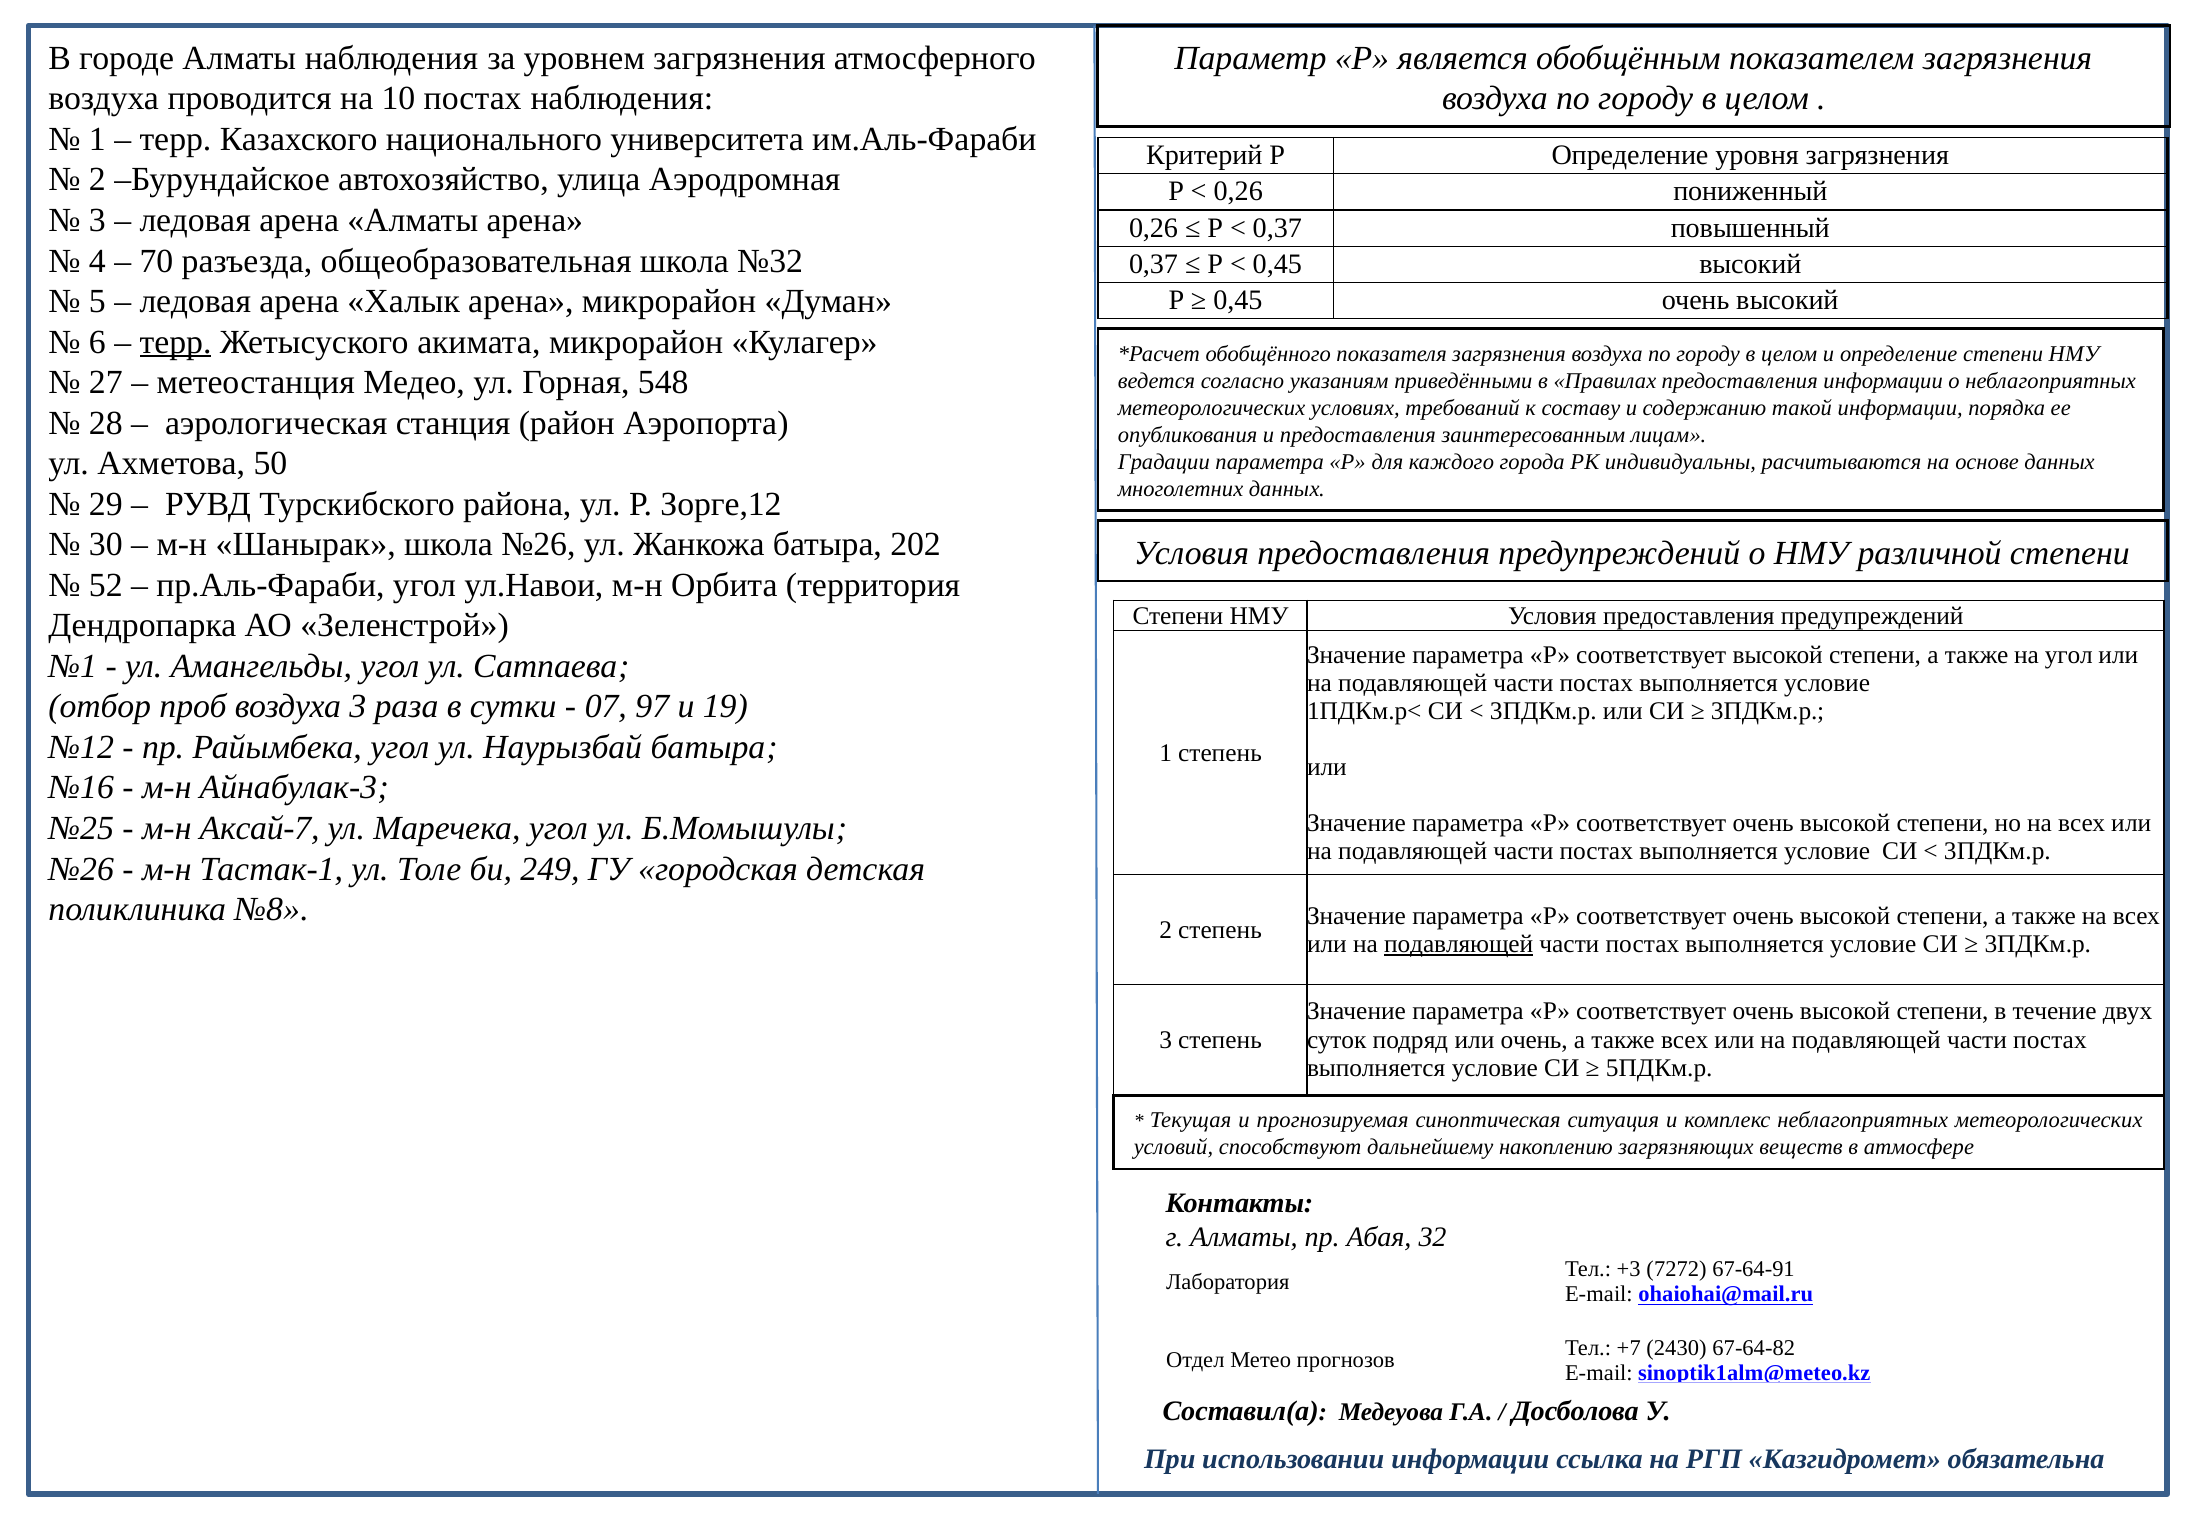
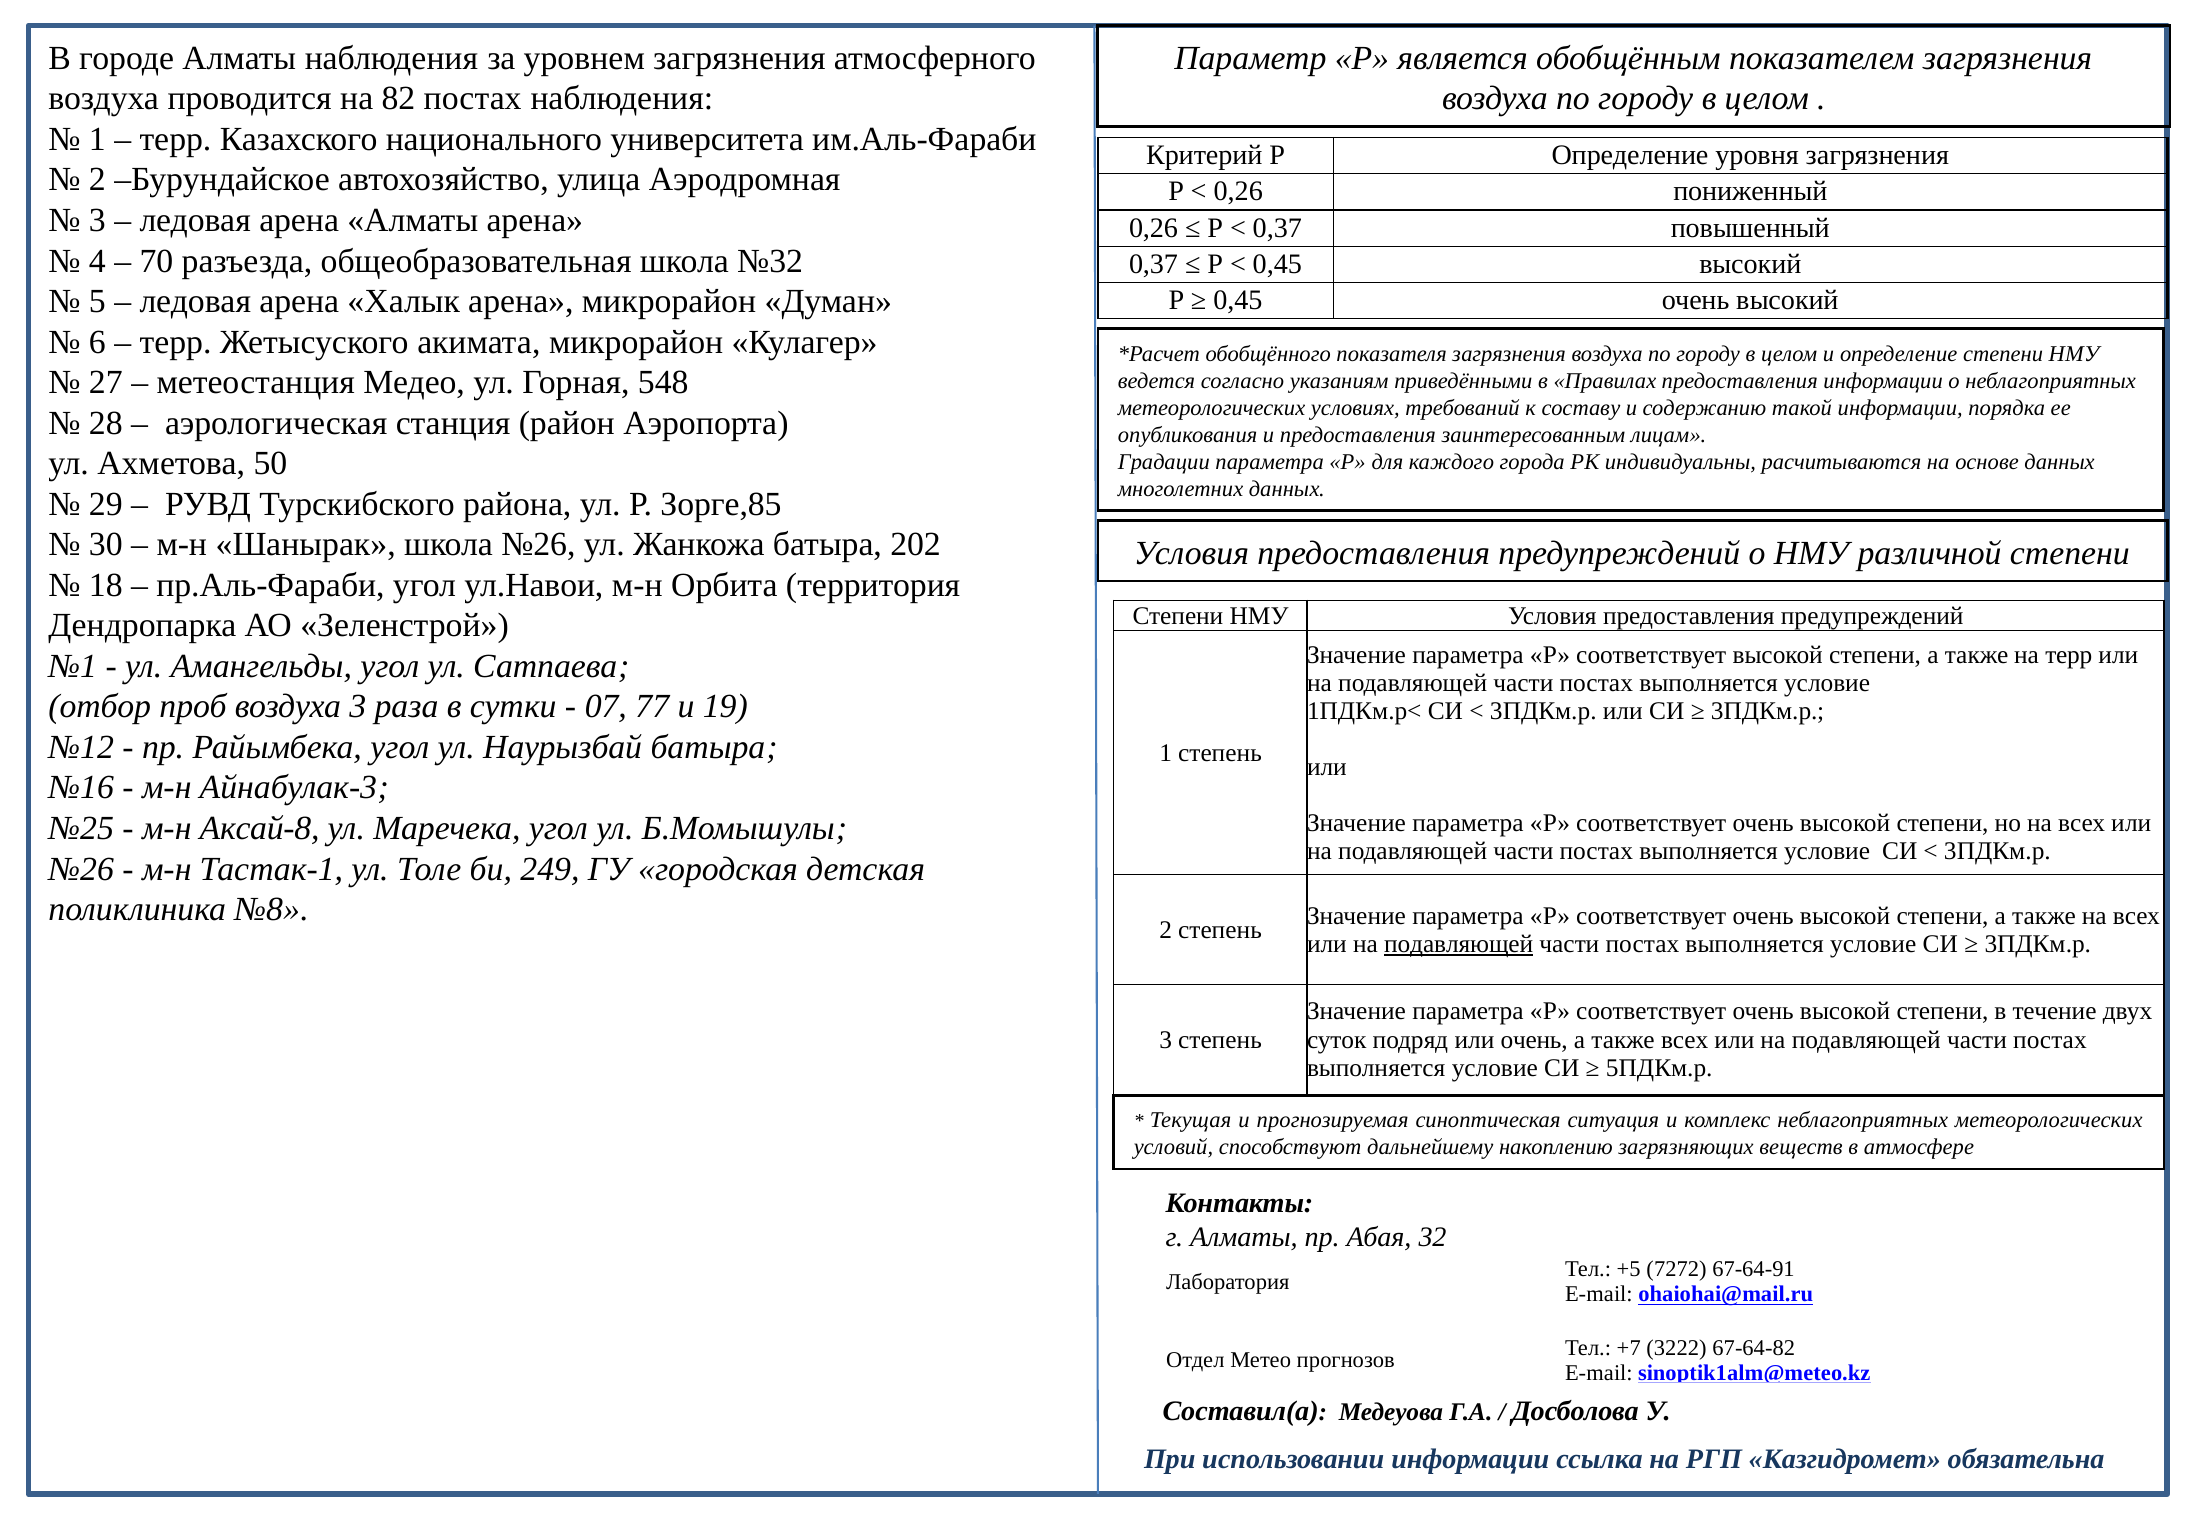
10: 10 -> 82
терр at (176, 342) underline: present -> none
Зорге,12: Зорге,12 -> Зорге,85
52: 52 -> 18
на угол: угол -> терр
97: 97 -> 77
Аксай-7: Аксай-7 -> Аксай-8
+3: +3 -> +5
2430: 2430 -> 3222
